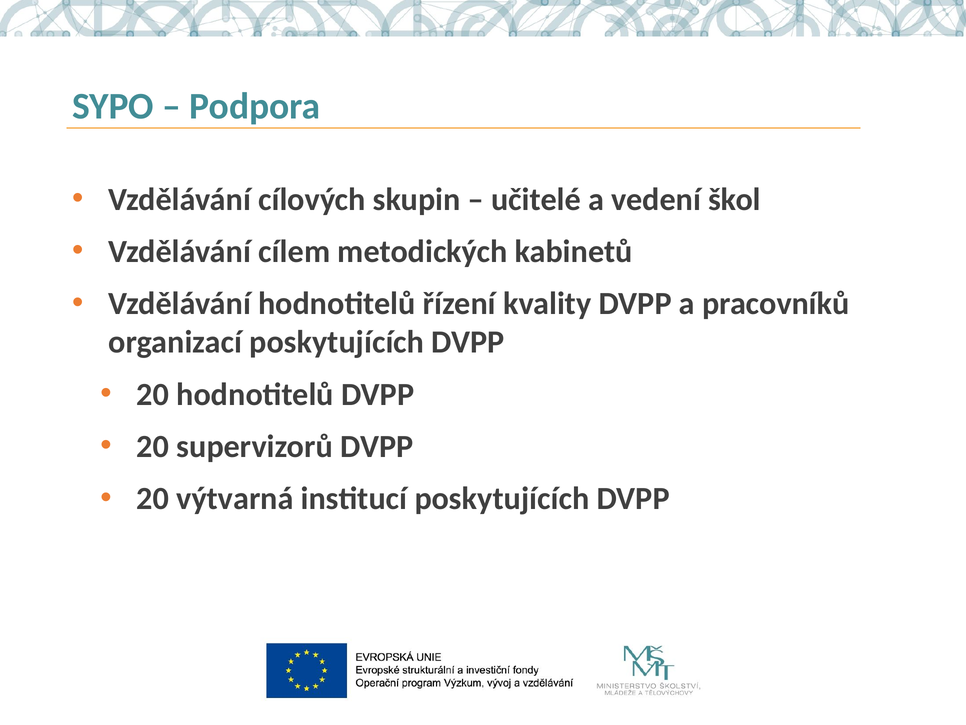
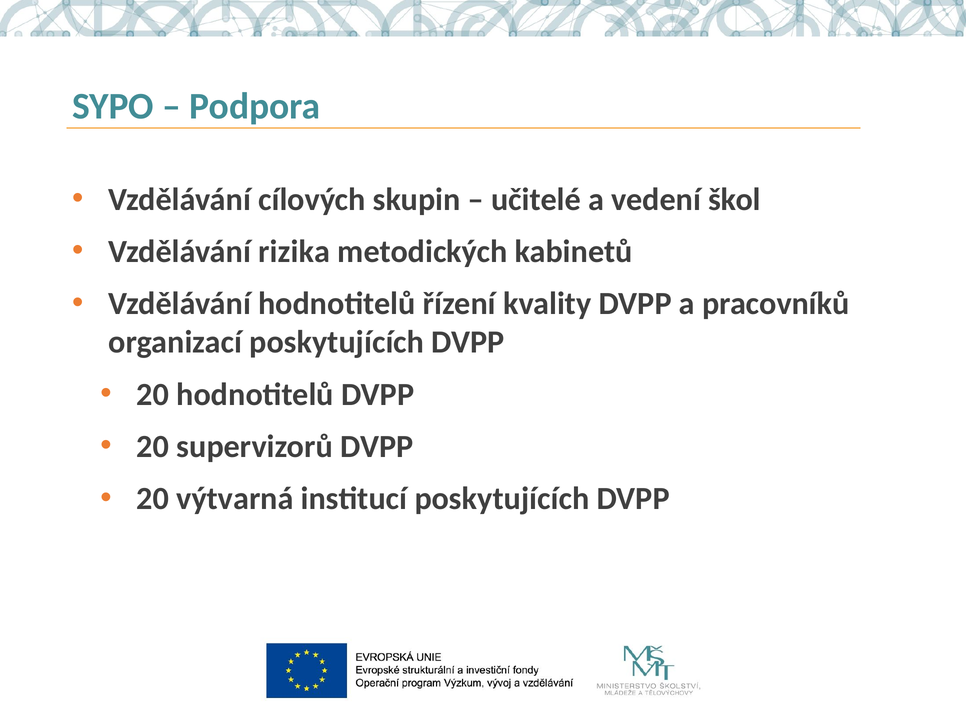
cílem: cílem -> rizika
